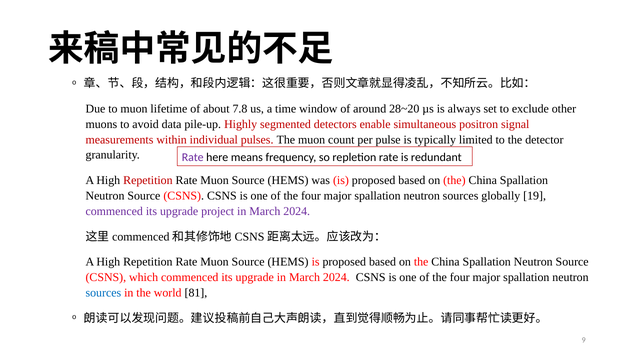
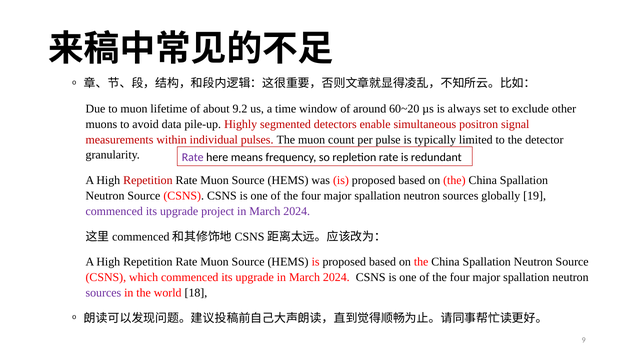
7.8: 7.8 -> 9.2
28~20: 28~20 -> 60~20
sources at (103, 293) colour: blue -> purple
81: 81 -> 18
